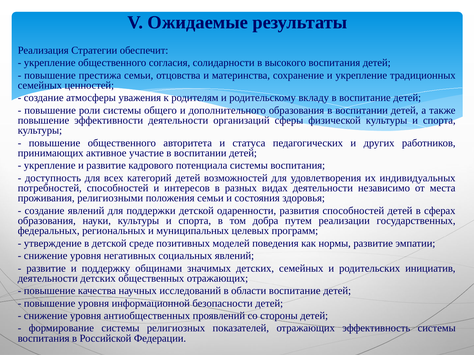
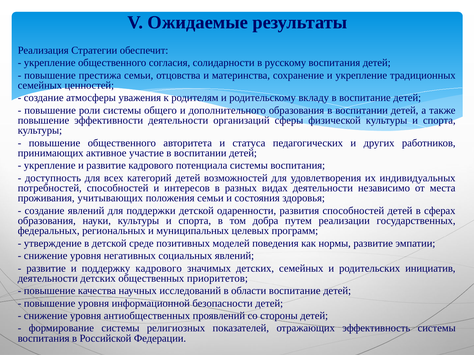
высокого: высокого -> русскому
религиозными: религиозными -> учитывающих
поддержку общинами: общинами -> кадрового
общественных отражающих: отражающих -> приоритетов
